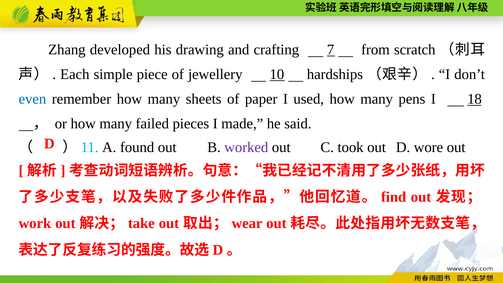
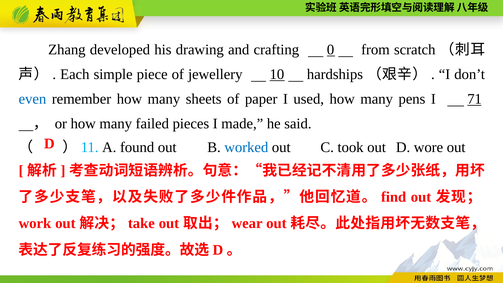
7: 7 -> 0
18: 18 -> 71
worked colour: purple -> blue
